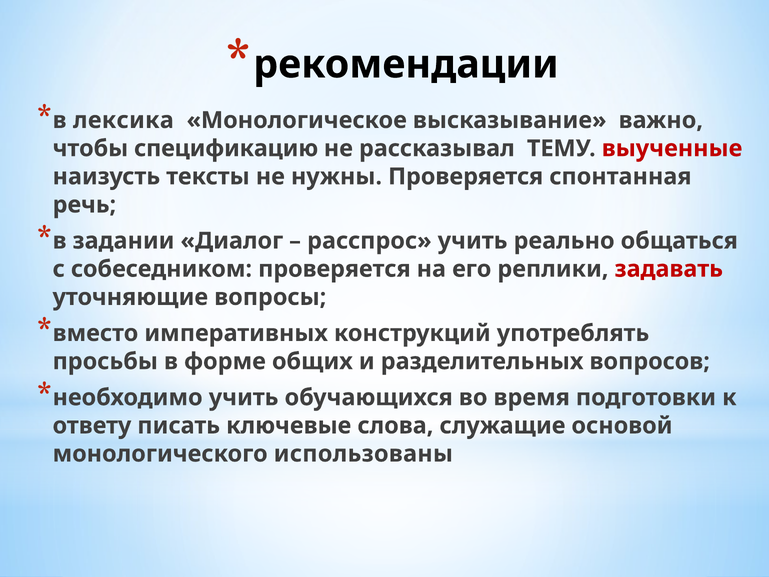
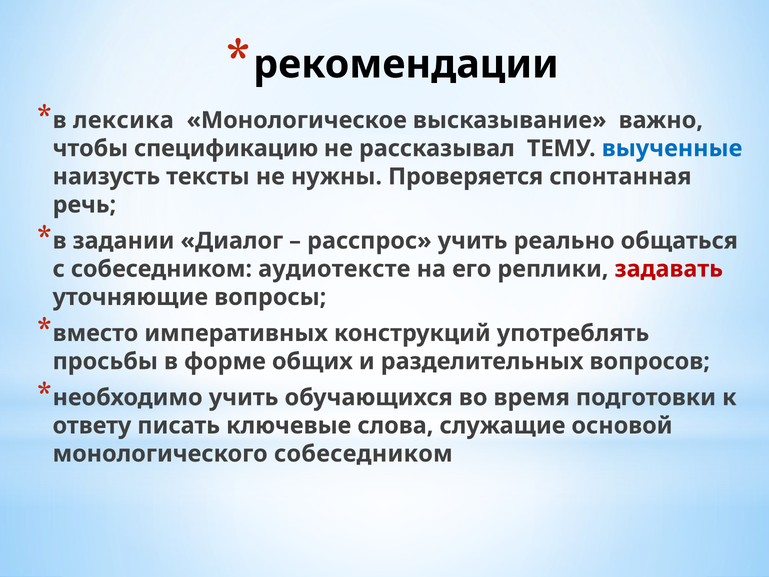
выученные colour: red -> blue
собеседником проверяется: проверяется -> аудиотексте
монологического использованы: использованы -> собеседником
